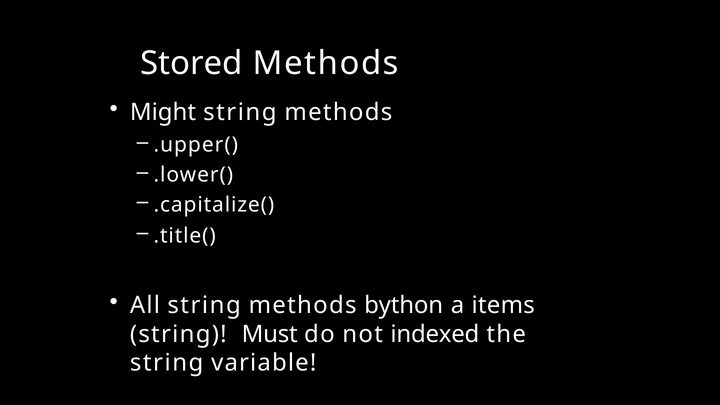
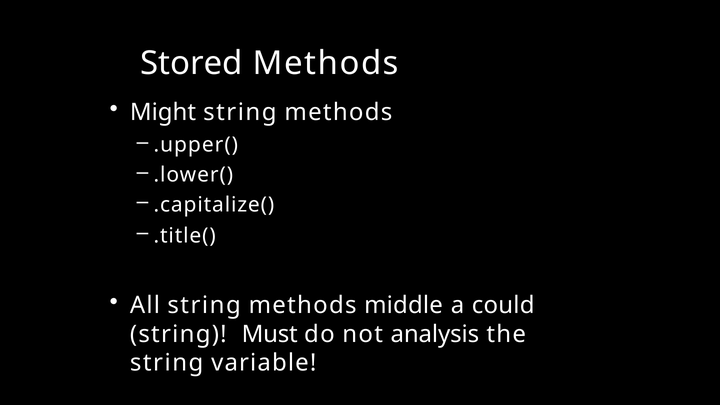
bython: bython -> middle
items: items -> could
indexed: indexed -> analysis
